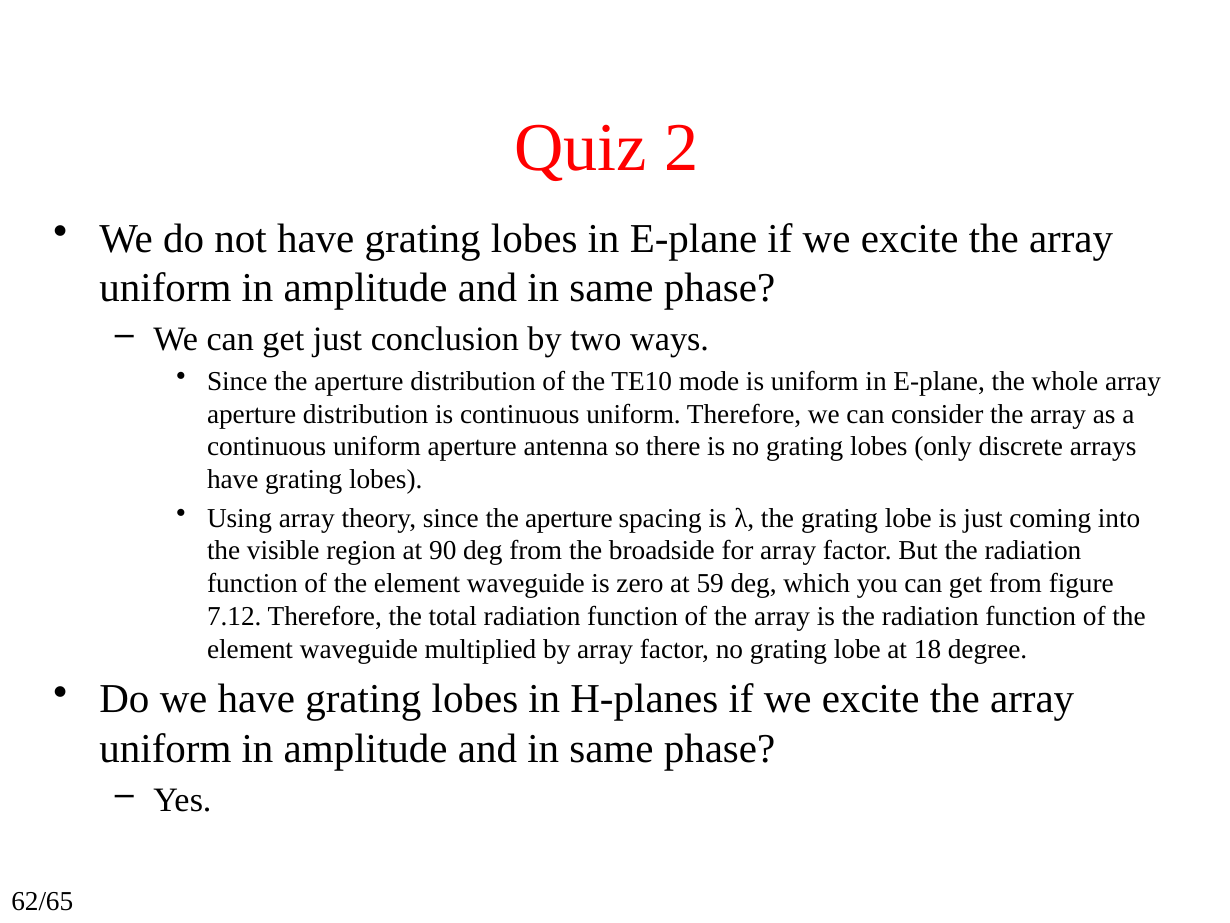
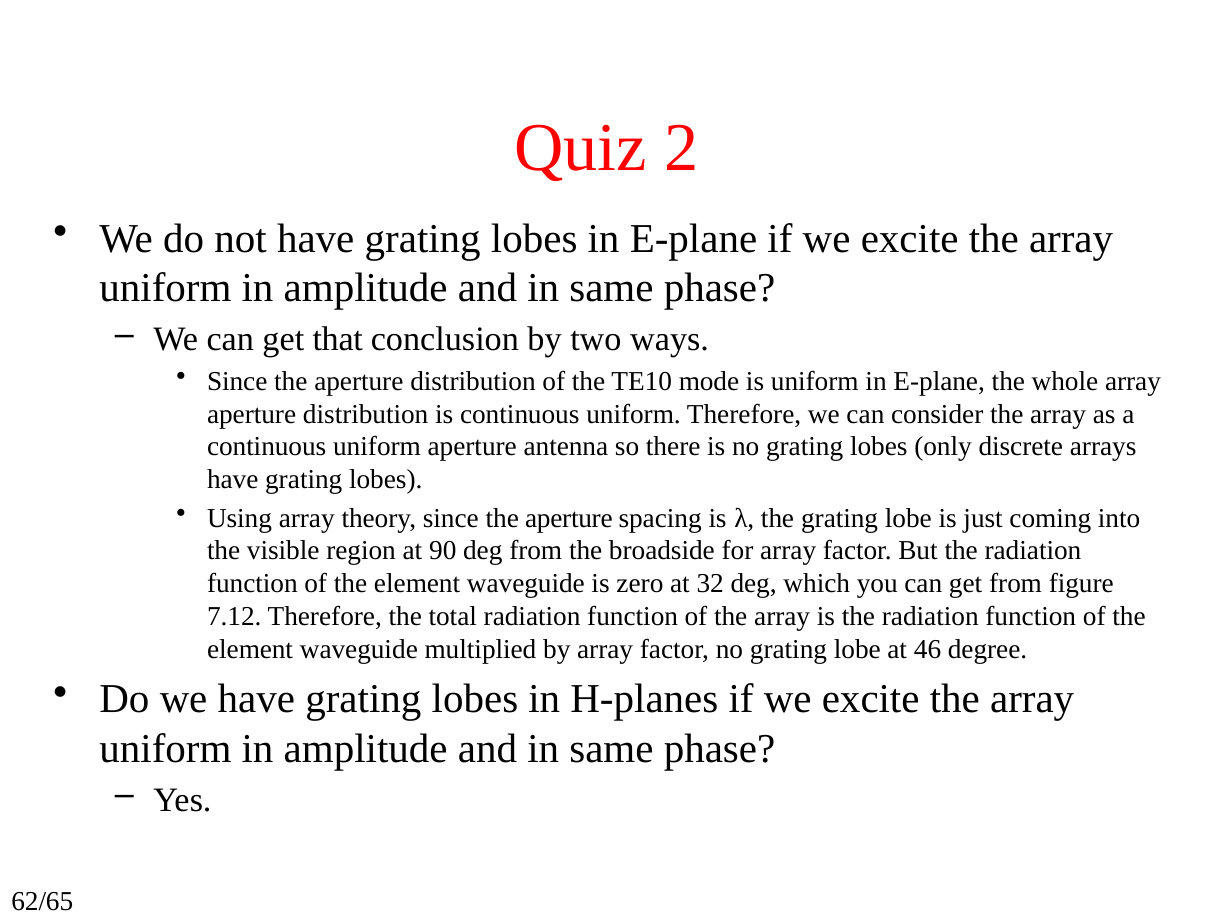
get just: just -> that
59: 59 -> 32
18: 18 -> 46
